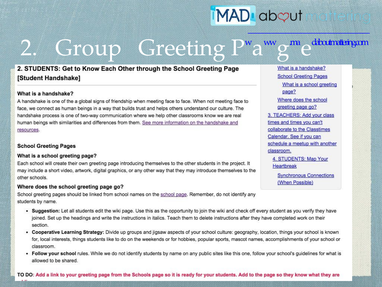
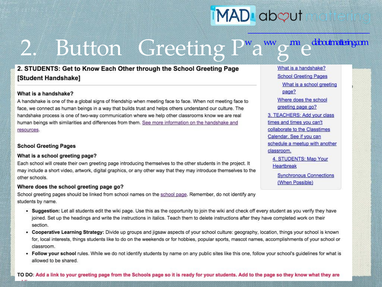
Group: Group -> Button
